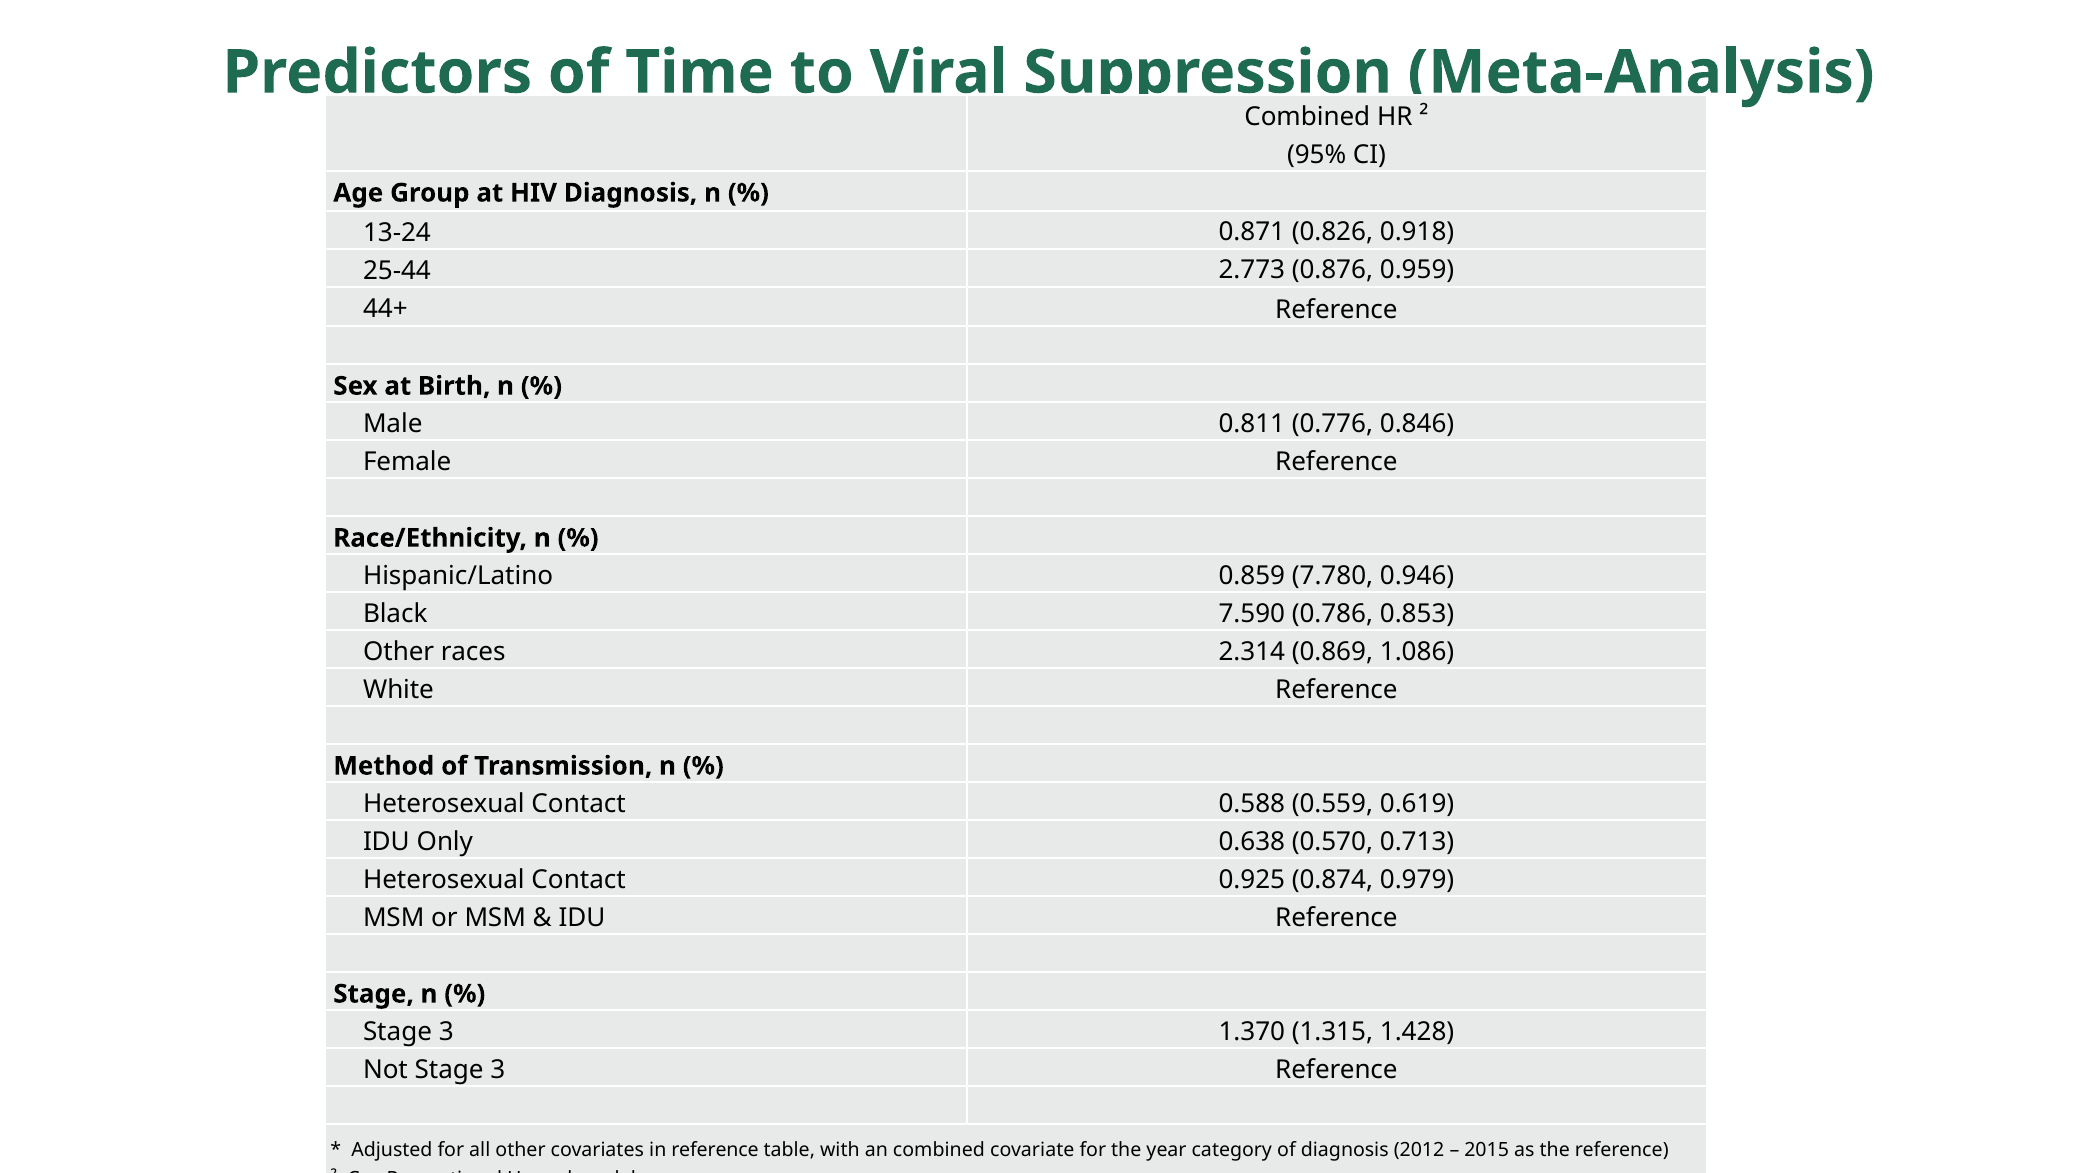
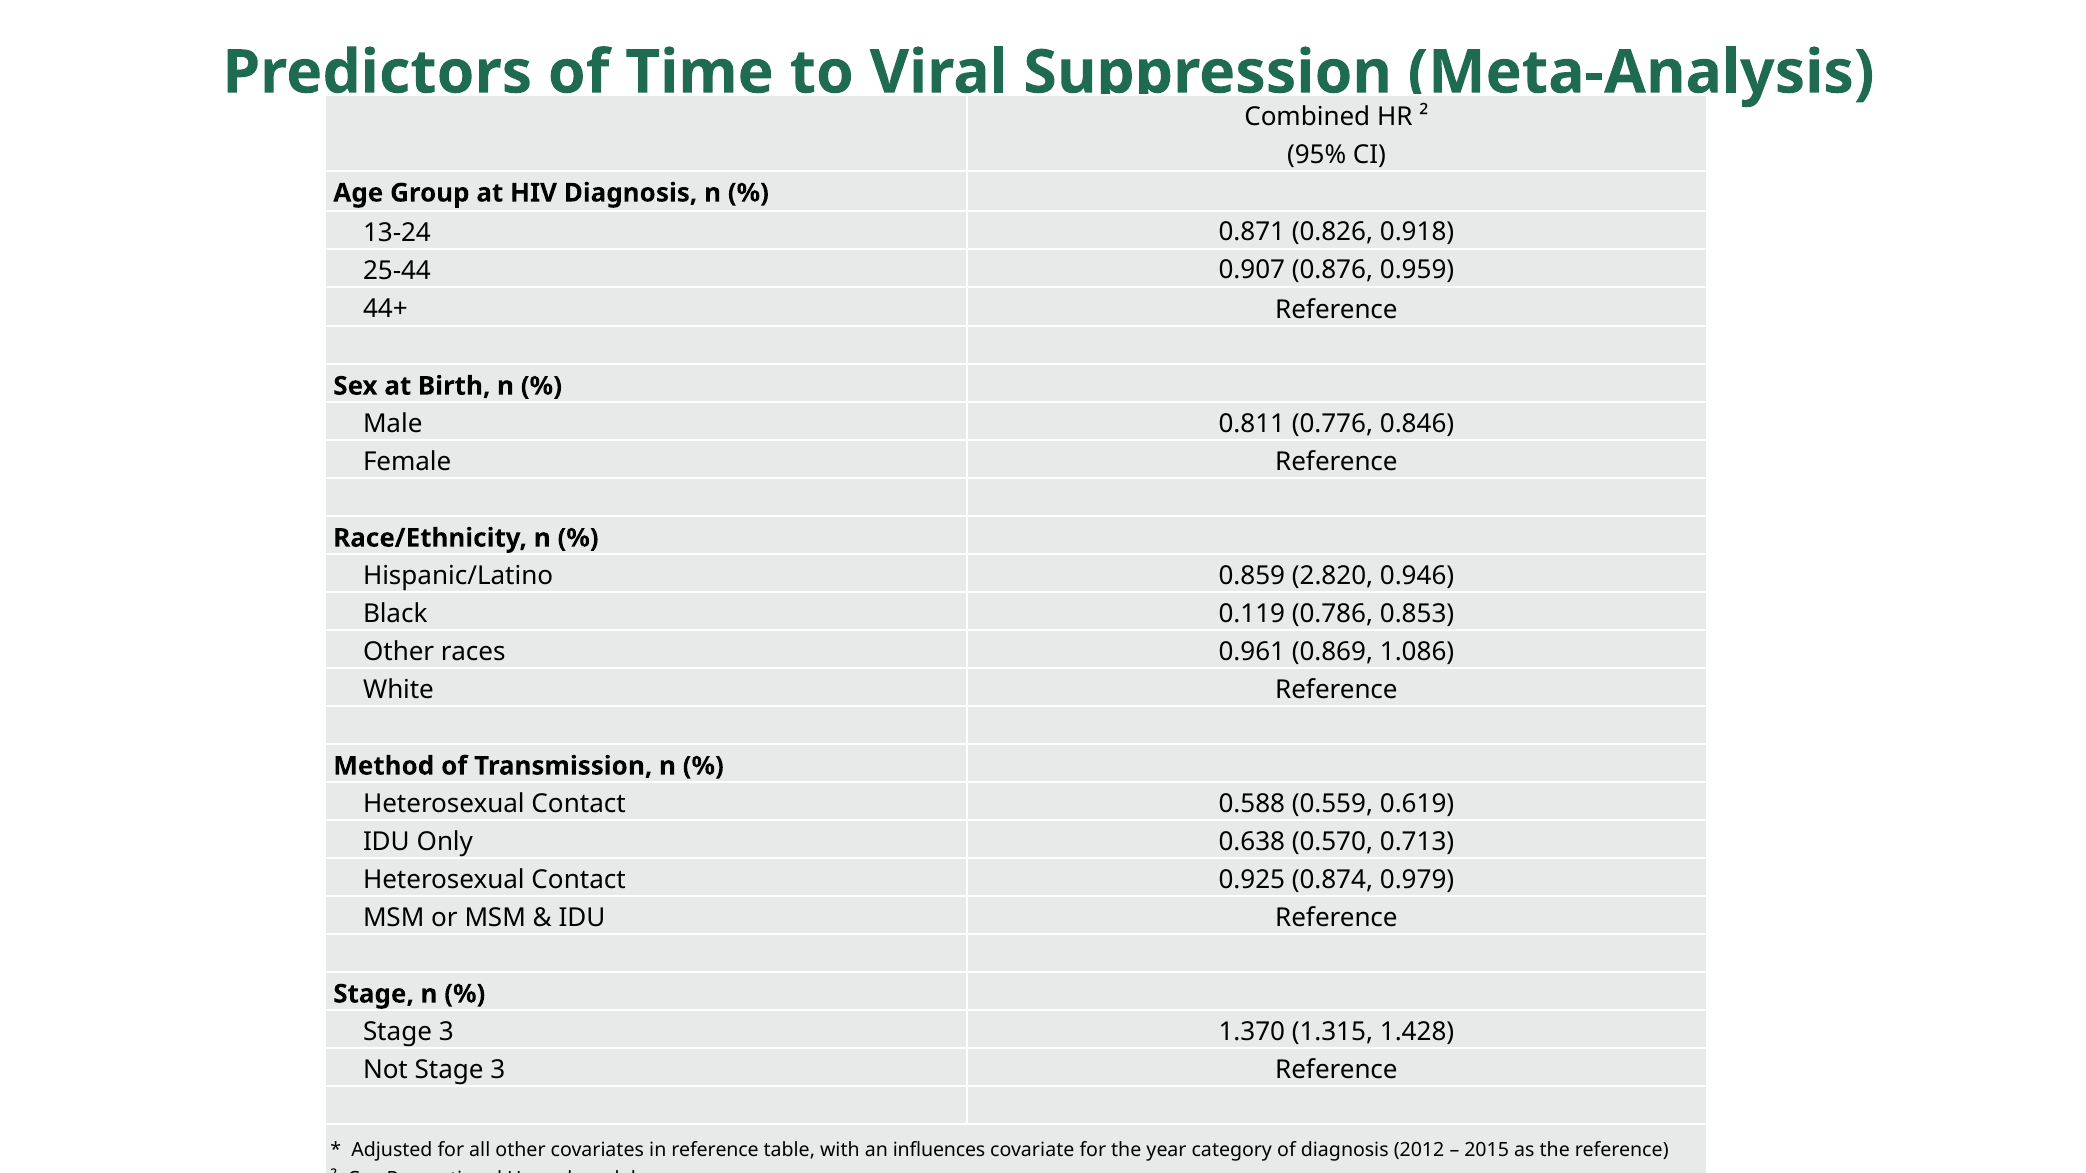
2.773: 2.773 -> 0.907
7.780: 7.780 -> 2.820
7.590: 7.590 -> 0.119
2.314: 2.314 -> 0.961
an combined: combined -> influences
